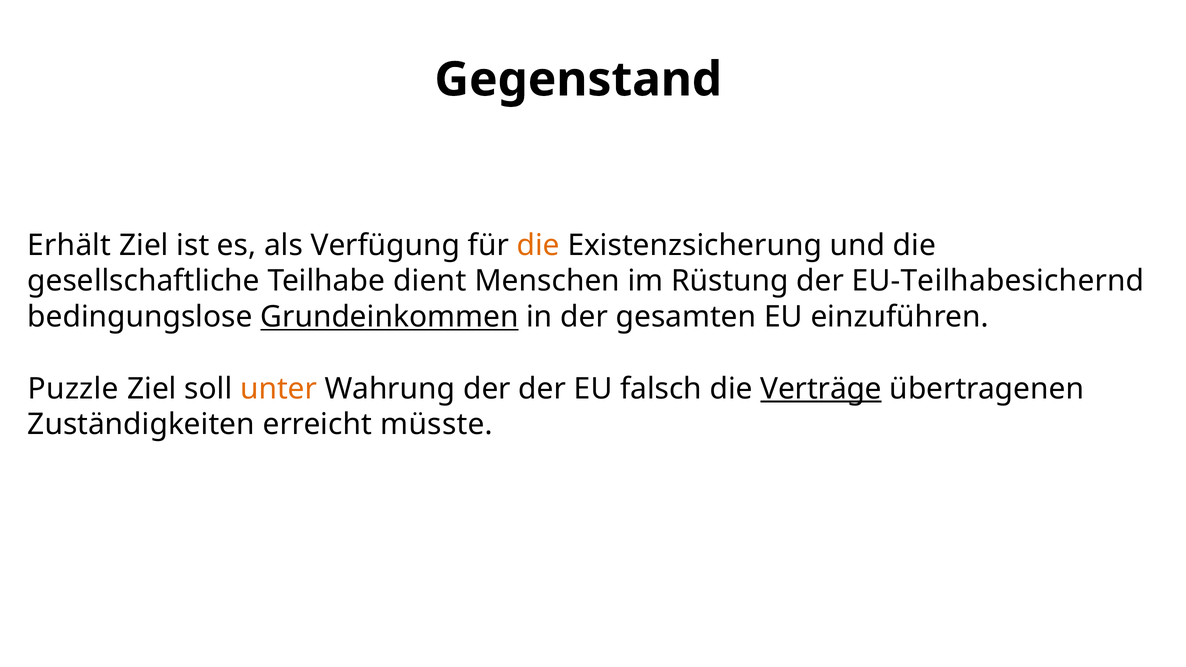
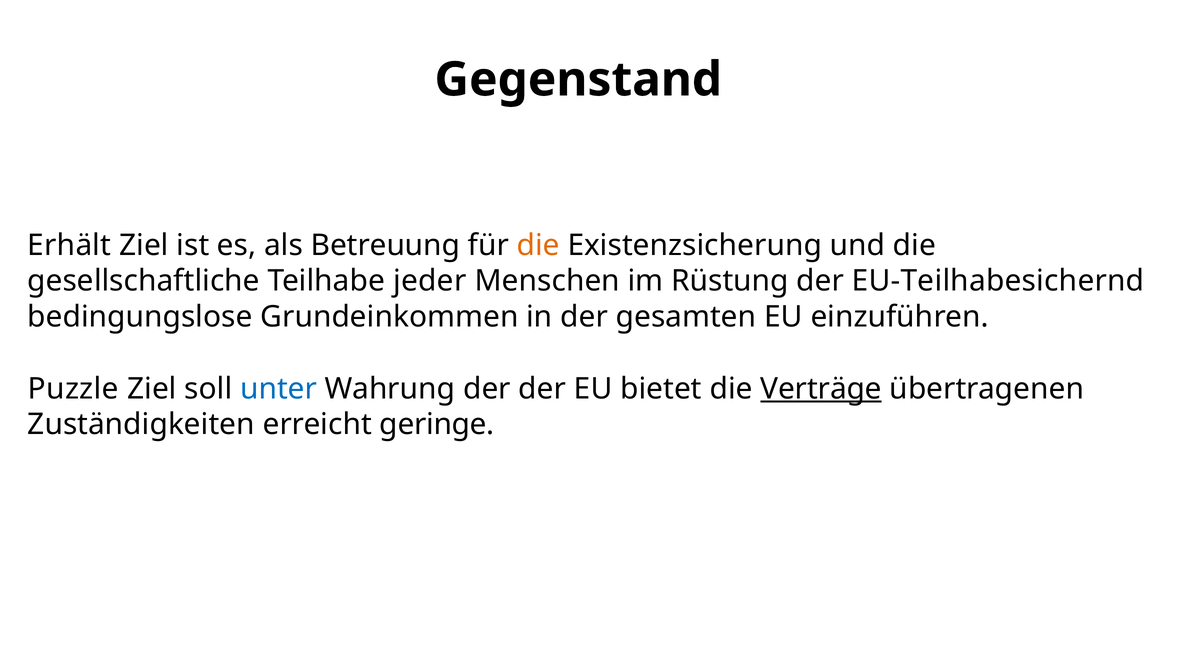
Verfügung: Verfügung -> Betreuung
dient: dient -> jeder
Grundeinkommen underline: present -> none
unter colour: orange -> blue
falsch: falsch -> bietet
müsste: müsste -> geringe
